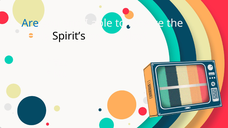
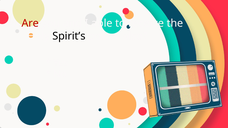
Are colour: blue -> red
